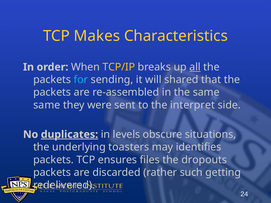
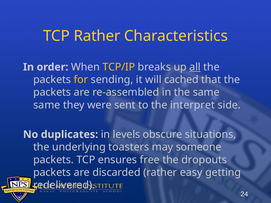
TCP Makes: Makes -> Rather
for colour: light blue -> yellow
shared: shared -> cached
duplicates underline: present -> none
identifies: identifies -> someone
files: files -> free
such: such -> easy
